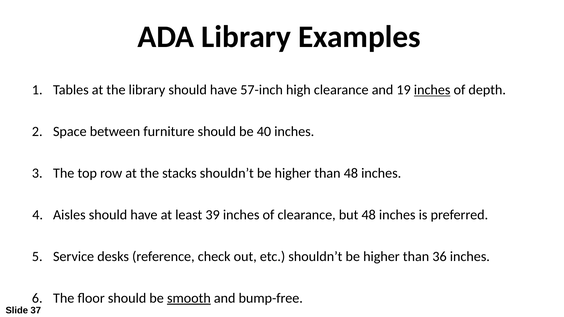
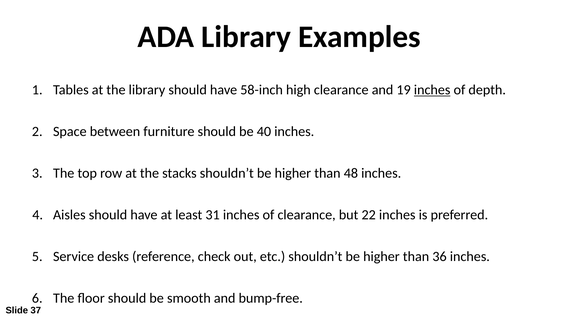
57-inch: 57-inch -> 58-inch
39: 39 -> 31
but 48: 48 -> 22
smooth underline: present -> none
